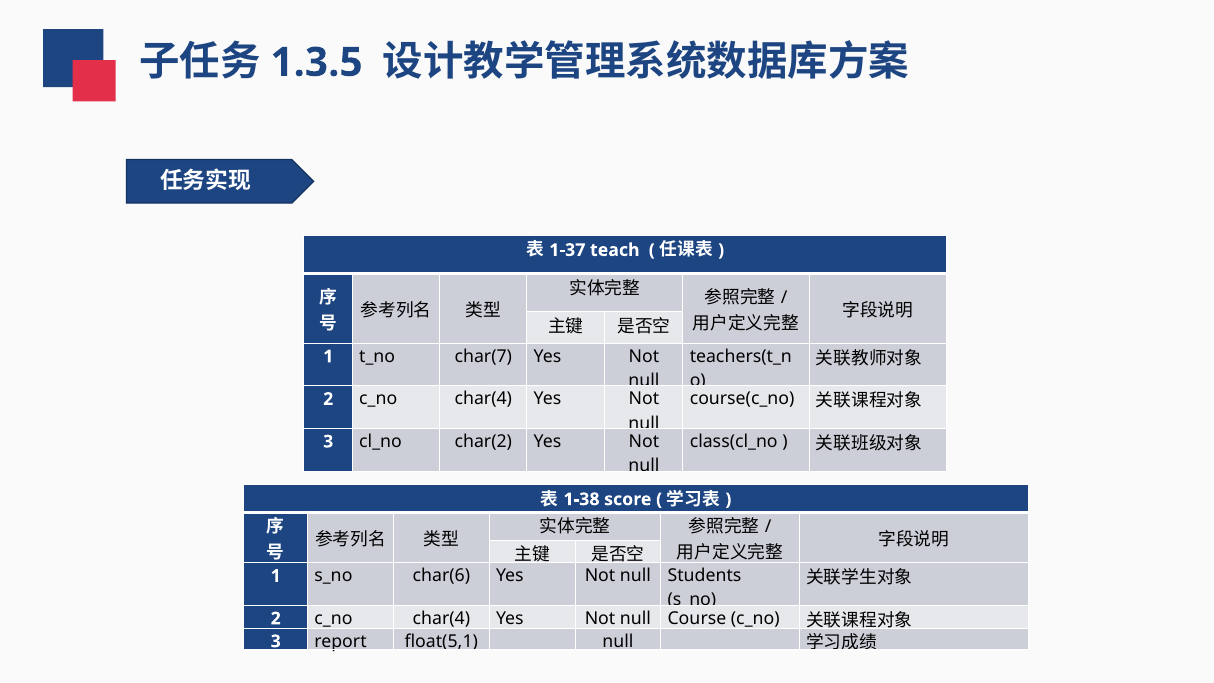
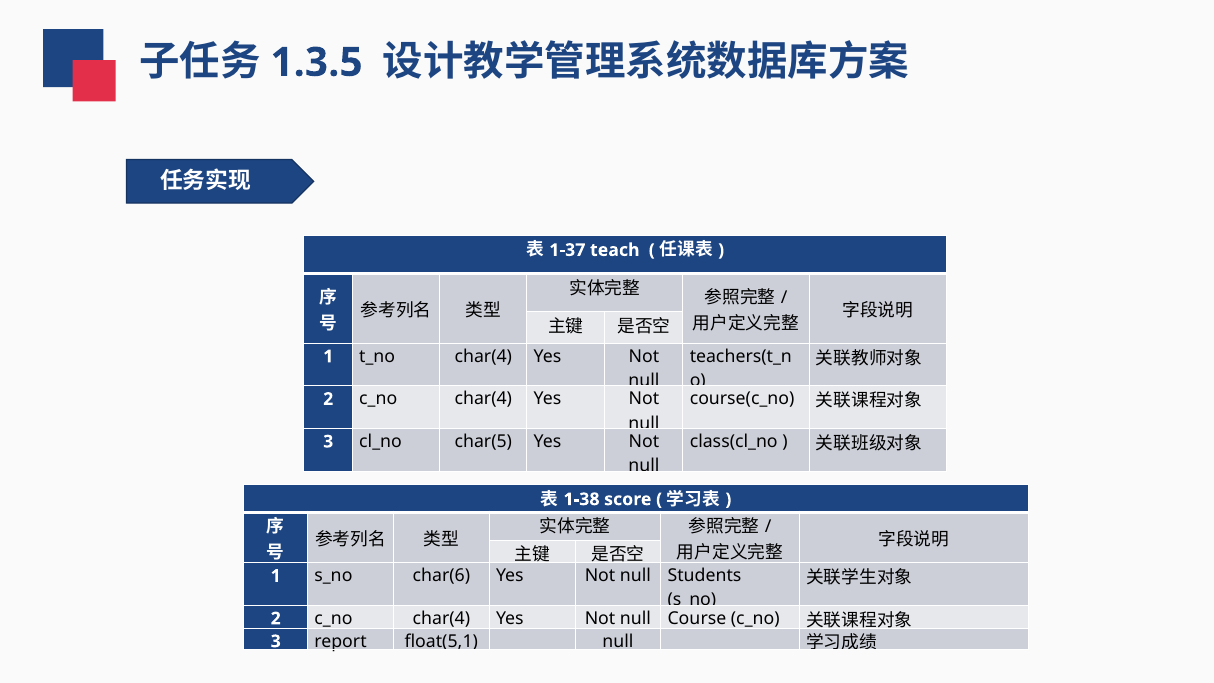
char(7 at (483, 356): char(7 -> char(4
char(2: char(2 -> char(5
